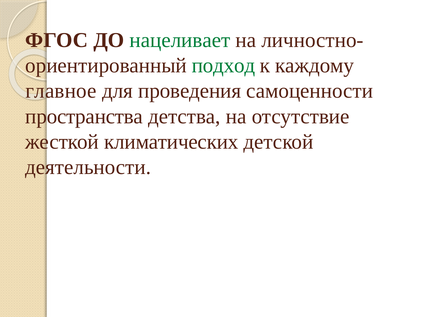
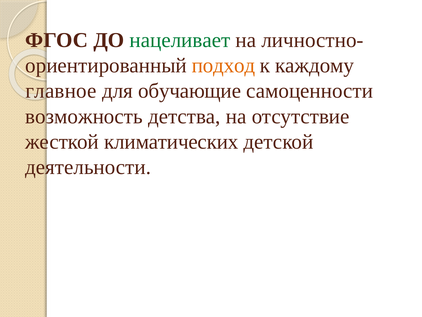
подход colour: green -> orange
проведения: проведения -> обучающие
пространства: пространства -> возможность
